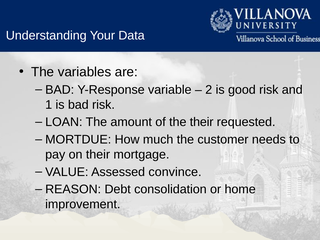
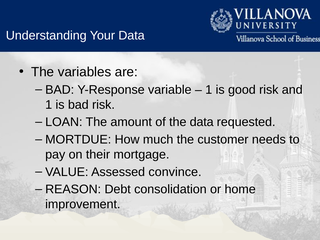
2 at (209, 90): 2 -> 1
the their: their -> data
